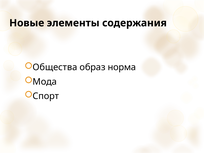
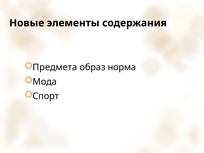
Общества: Общества -> Предмета
